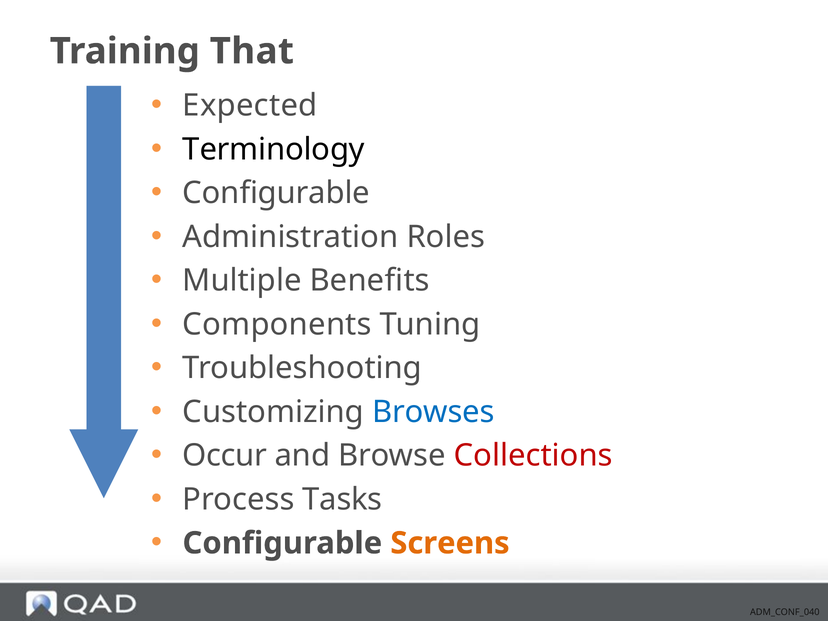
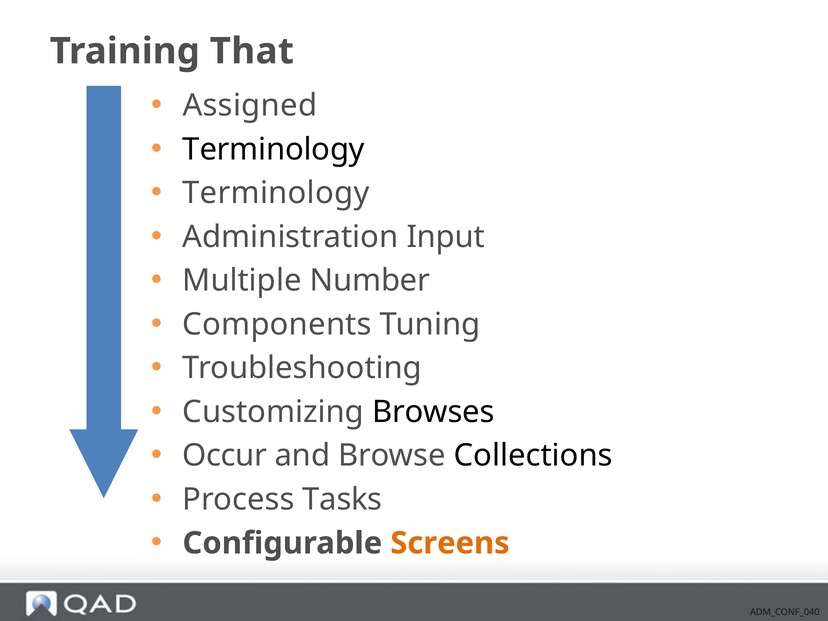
Expected: Expected -> Assigned
Configurable at (276, 193): Configurable -> Terminology
Roles: Roles -> Input
Benefits: Benefits -> Number
Browses colour: blue -> black
Collections colour: red -> black
